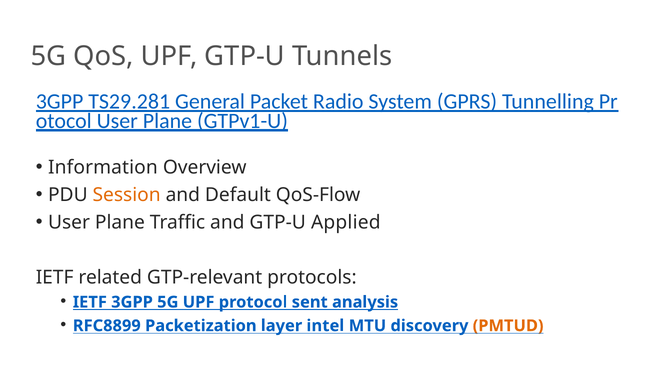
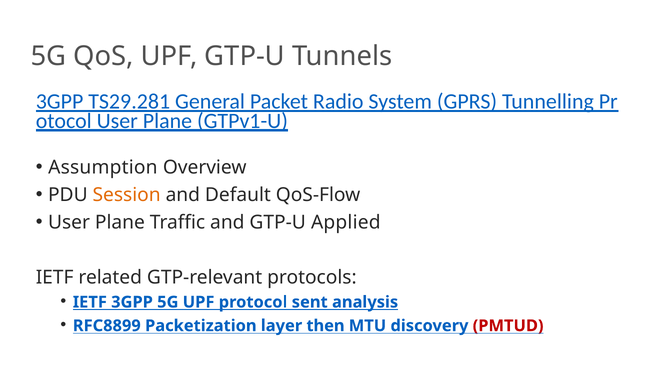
Information: Information -> Assumption
intel: intel -> then
PMTUD colour: orange -> red
